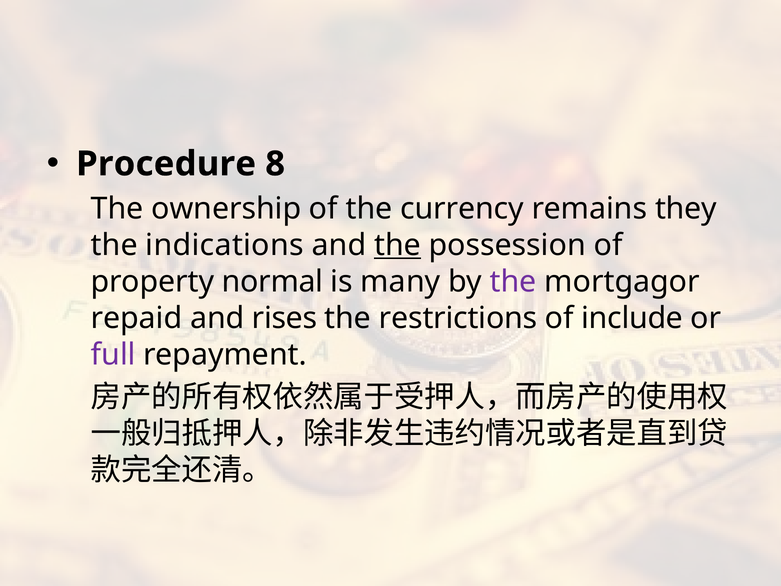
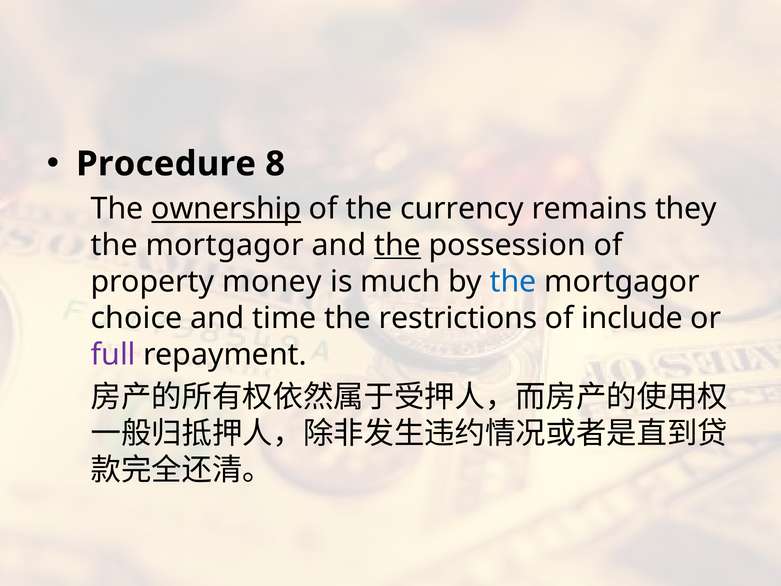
ownership underline: none -> present
indications at (225, 245): indications -> mortgagor
normal: normal -> money
many: many -> much
the at (513, 282) colour: purple -> blue
repaid: repaid -> choice
rises: rises -> time
